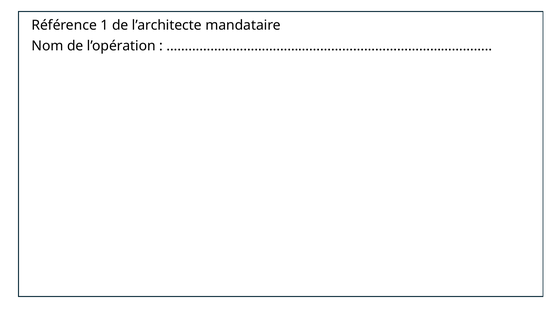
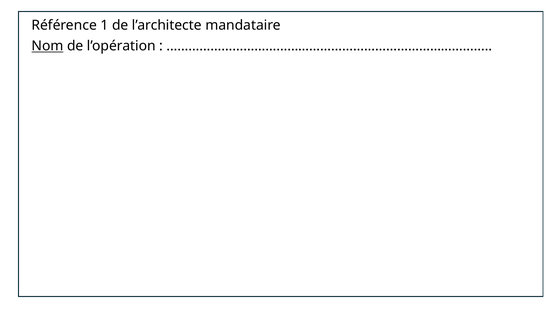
Nom underline: none -> present
